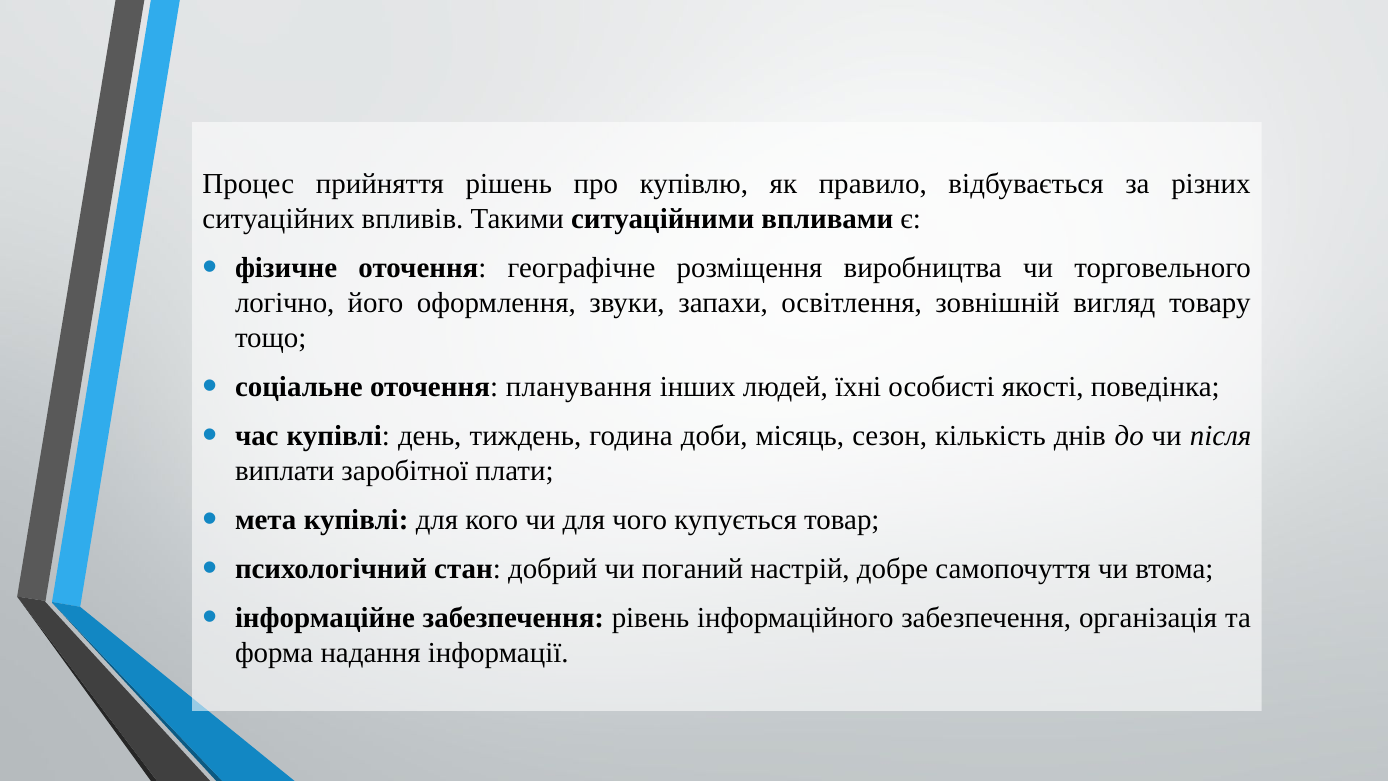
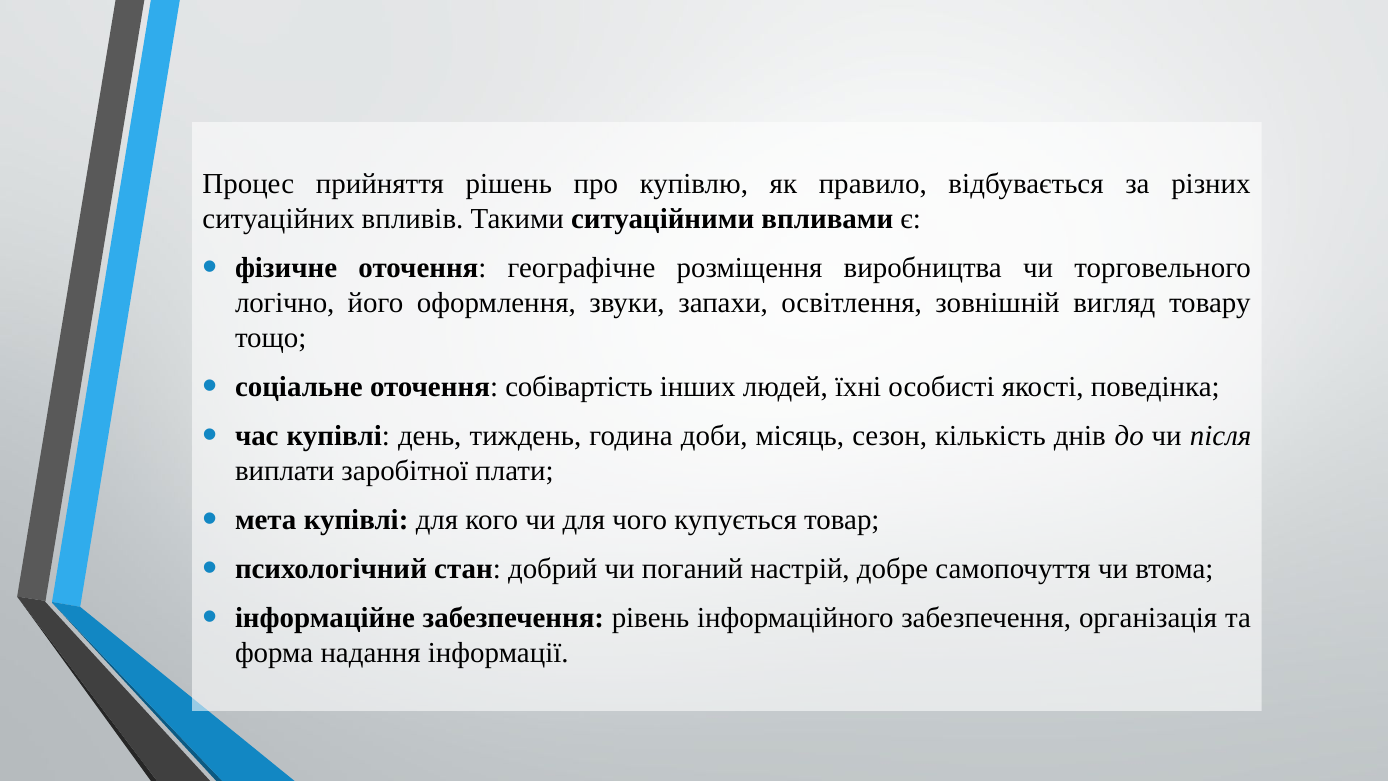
планування: планування -> собівартість
